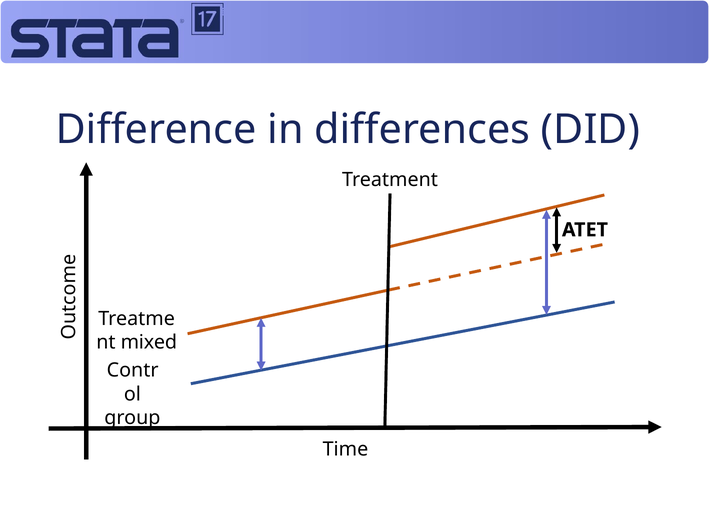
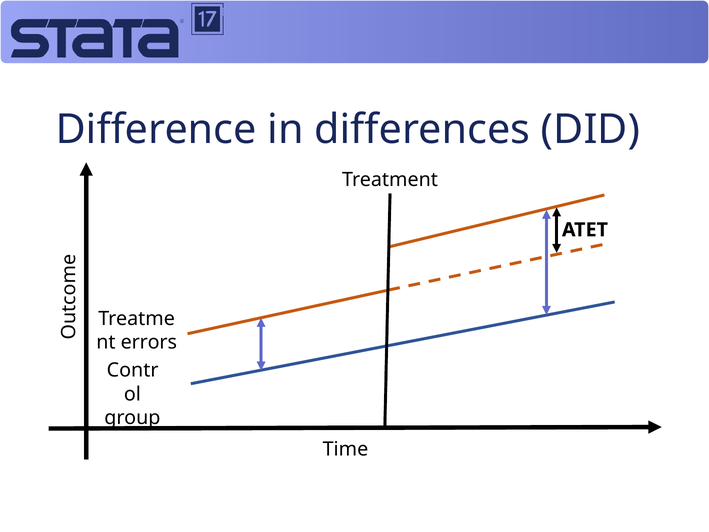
mixed: mixed -> errors
